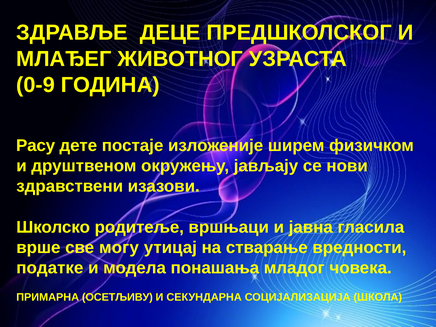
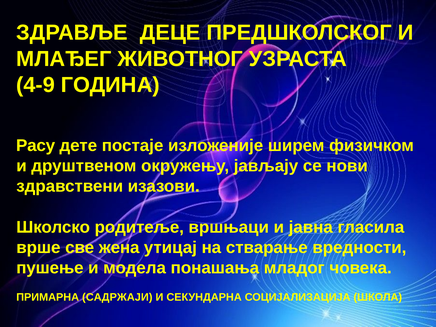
0-9: 0-9 -> 4-9
могу: могу -> жена
податке: податке -> пушење
ОСЕТЉИВУ: ОСЕТЉИВУ -> САДРЖАЈИ
